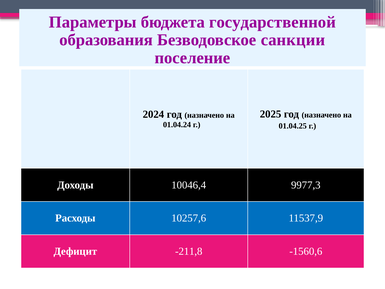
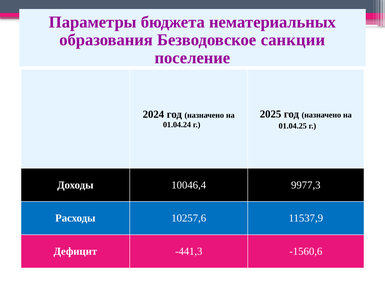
государственной: государственной -> нематериальных
-211,8: -211,8 -> -441,3
